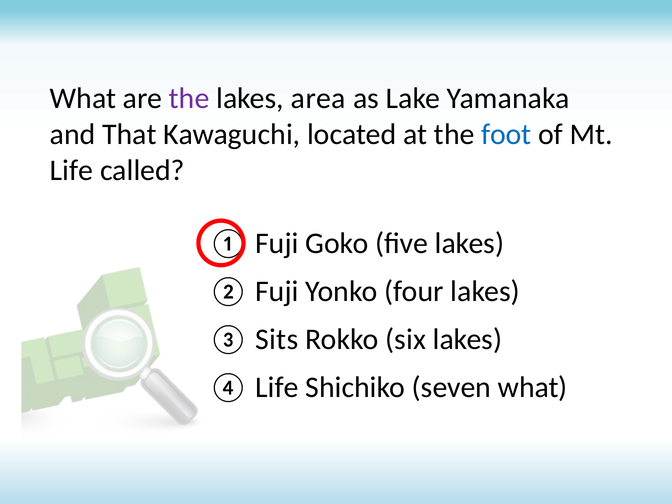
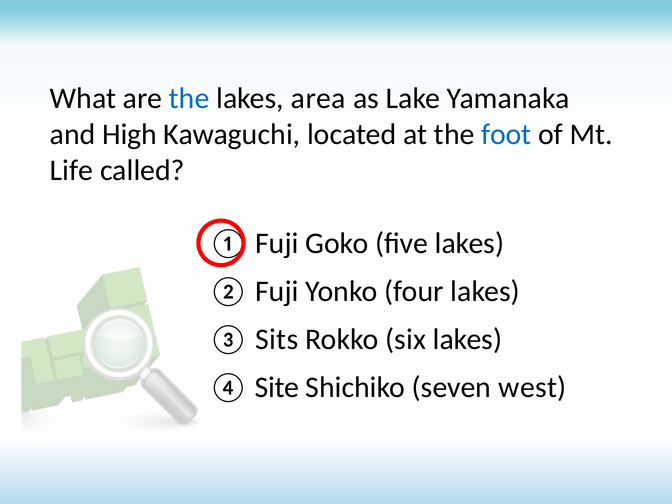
the at (189, 98) colour: purple -> blue
That: That -> High
④ Life: Life -> Site
seven what: what -> west
